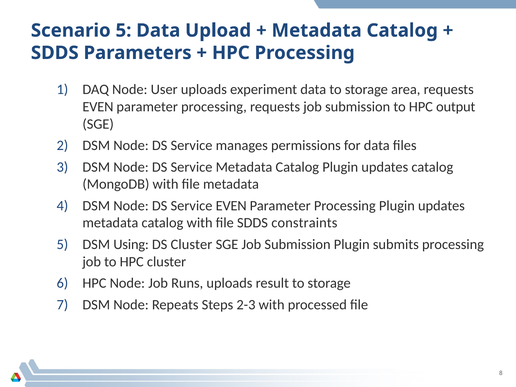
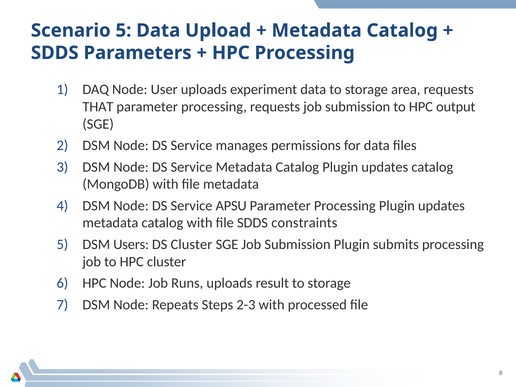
EVEN at (98, 107): EVEN -> THAT
Service EVEN: EVEN -> APSU
Using: Using -> Users
